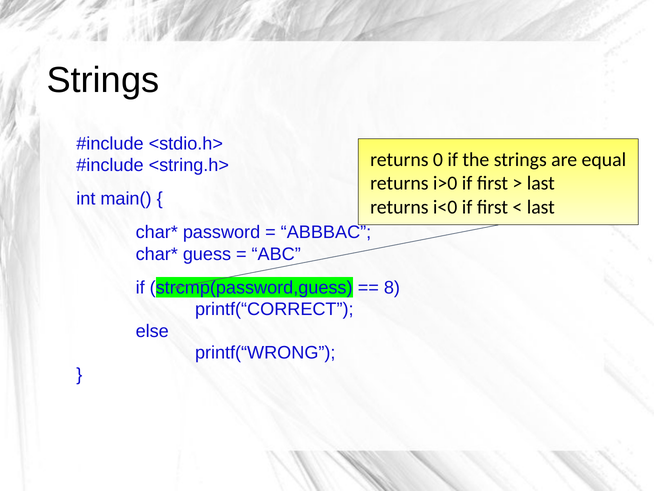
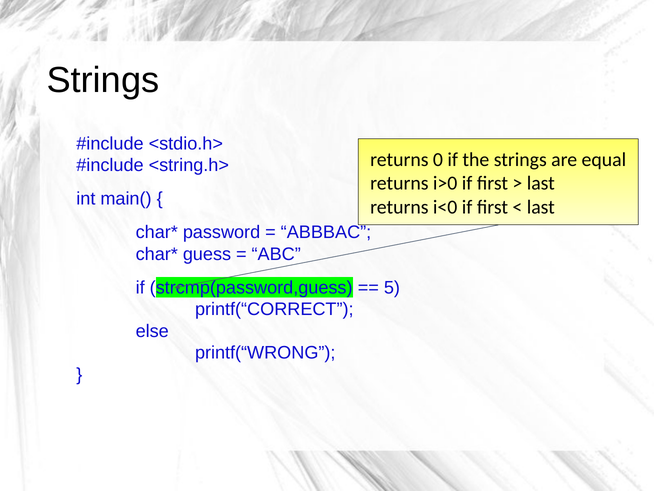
8: 8 -> 5
